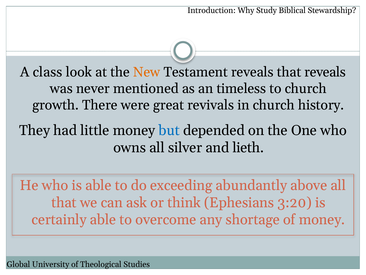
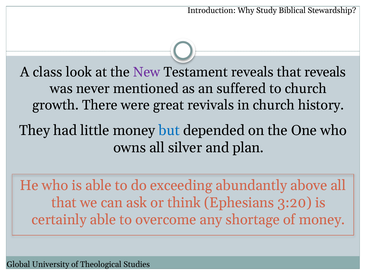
New colour: orange -> purple
timeless: timeless -> suffered
lieth: lieth -> plan
